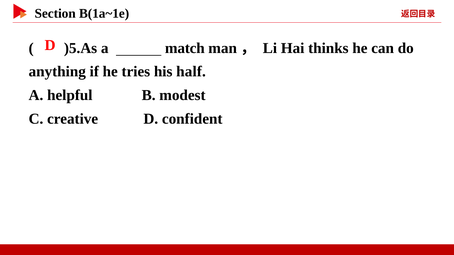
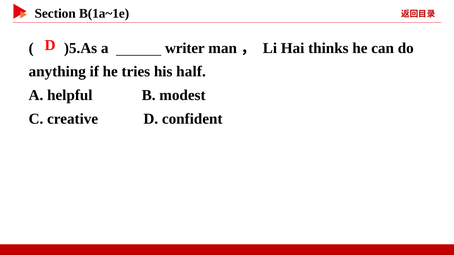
match: match -> writer
